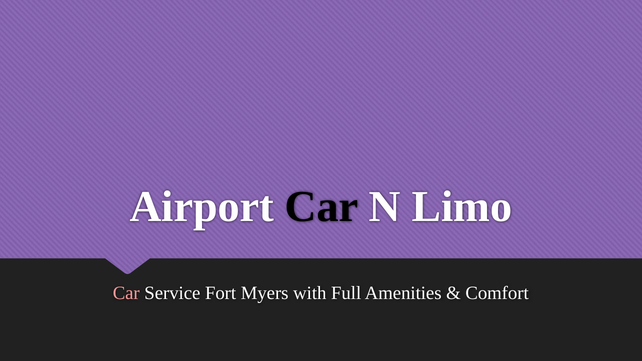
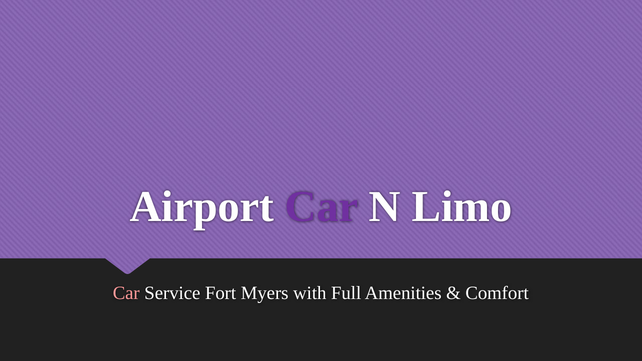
Car at (322, 207) colour: black -> purple
